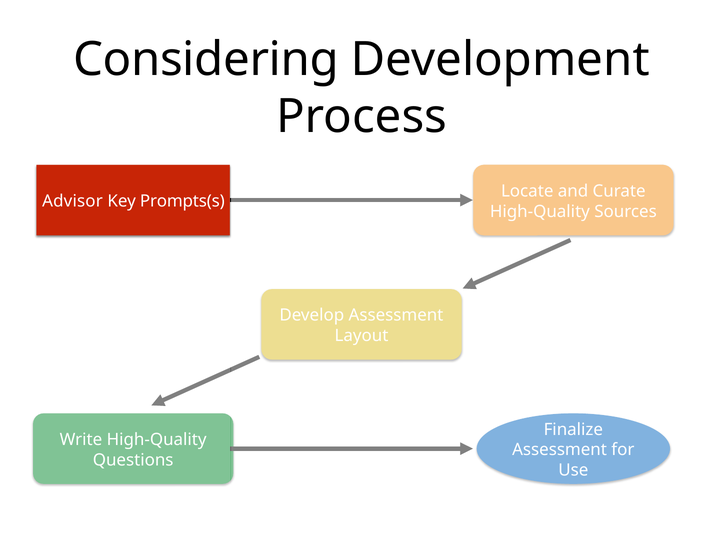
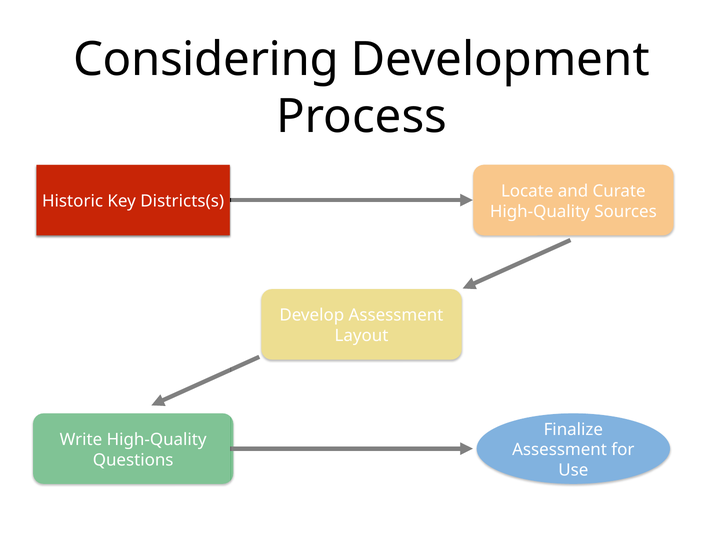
Advisor: Advisor -> Historic
Prompts(s: Prompts(s -> Districts(s
